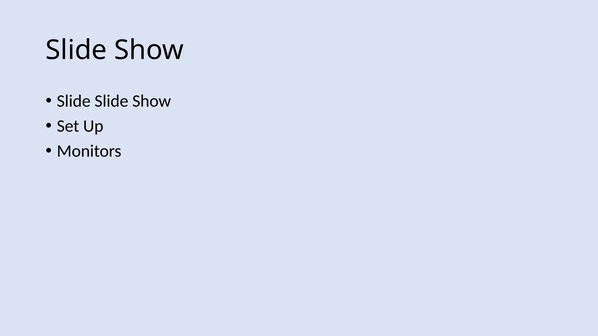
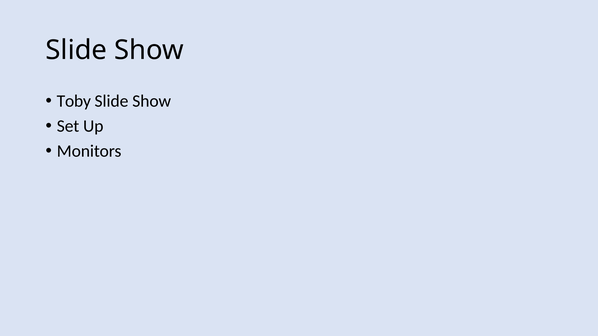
Slide at (74, 101): Slide -> Toby
